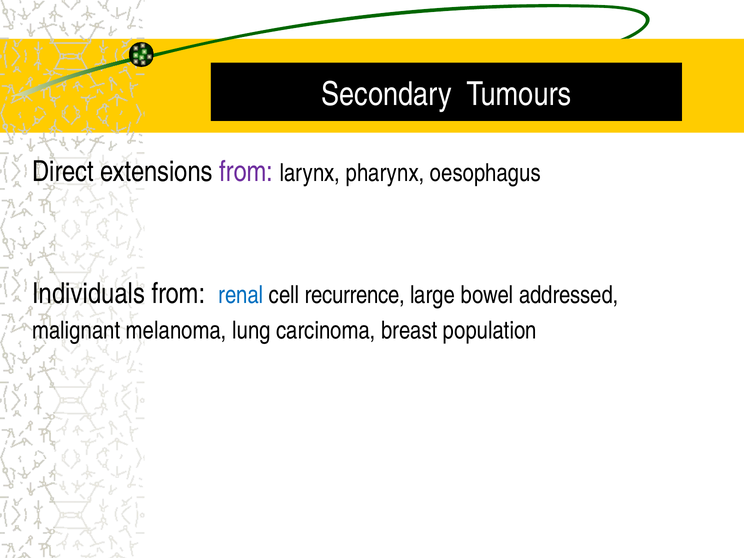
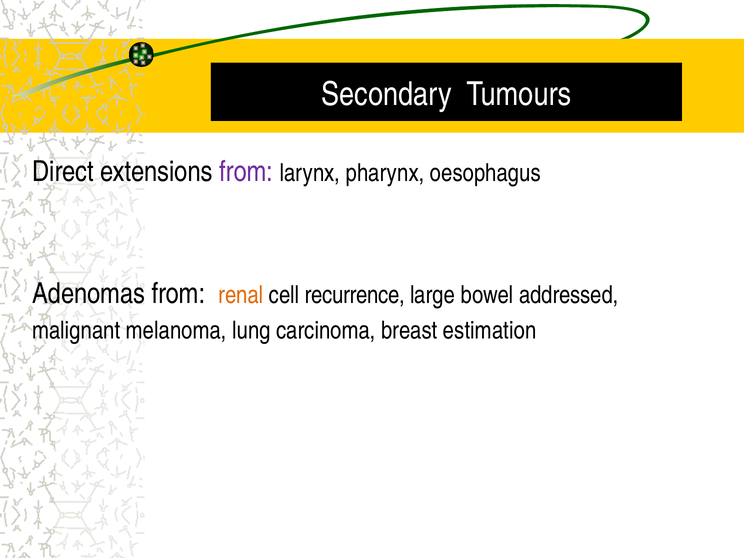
Individuals: Individuals -> Adenomas
renal colour: blue -> orange
population: population -> estimation
